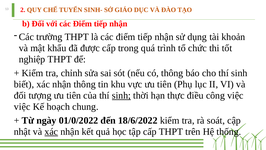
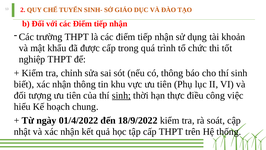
việc at (22, 106): việc -> hiểu
01/0/2022: 01/0/2022 -> 01/4/2022
18/6/2022: 18/6/2022 -> 18/9/2022
xác at (51, 131) underline: present -> none
